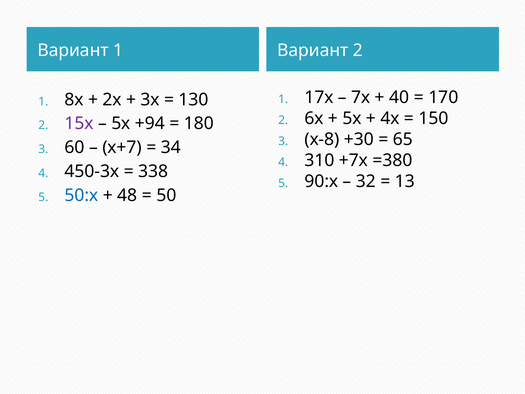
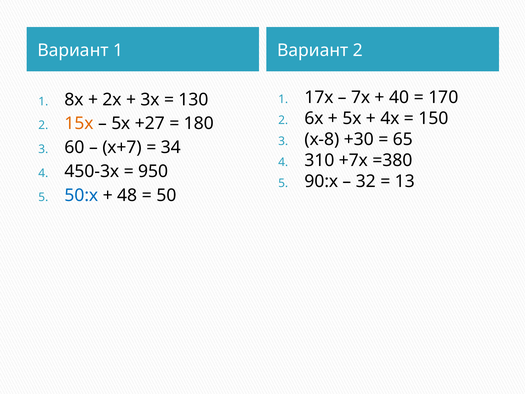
15х colour: purple -> orange
+94: +94 -> +27
338: 338 -> 950
